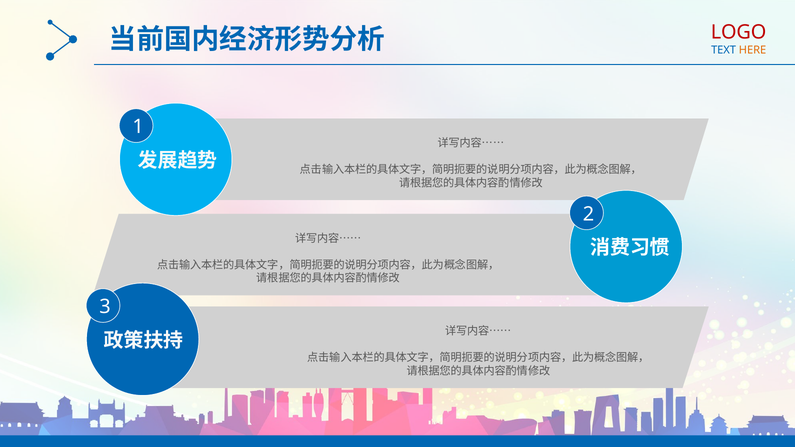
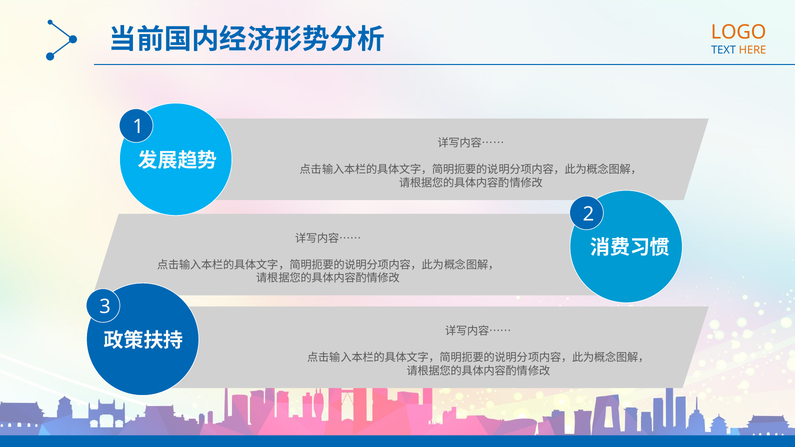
LOGO colour: red -> orange
